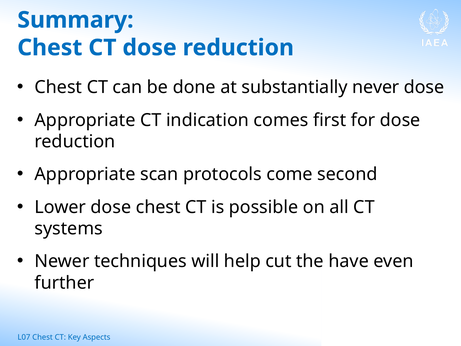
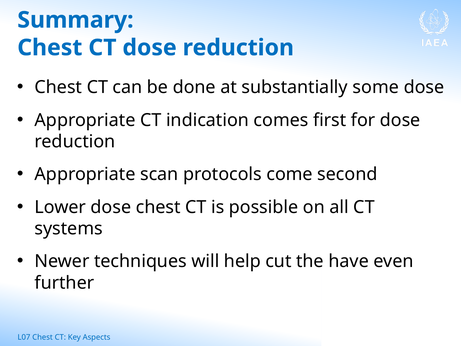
never: never -> some
